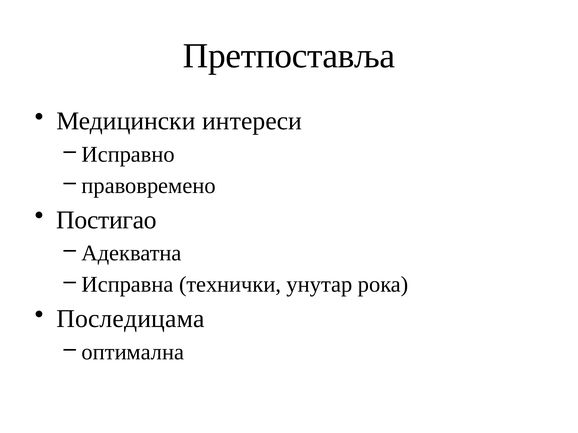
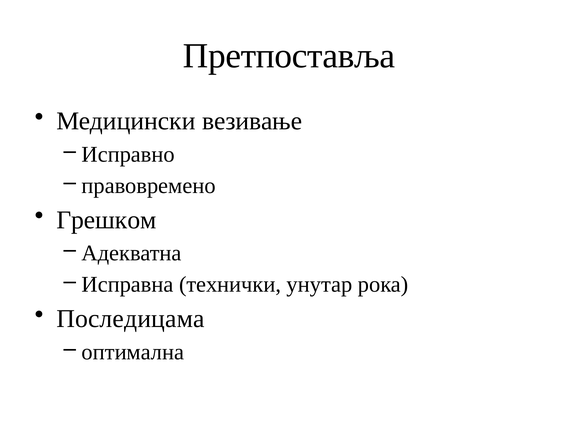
интереси: интереси -> везивање
Постигао: Постигао -> Грешком
